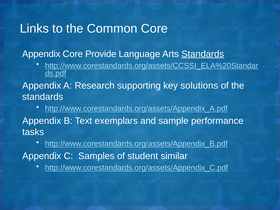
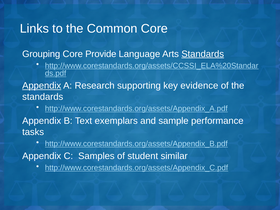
Appendix at (41, 54): Appendix -> Grouping
Appendix at (42, 86) underline: none -> present
solutions: solutions -> evidence
